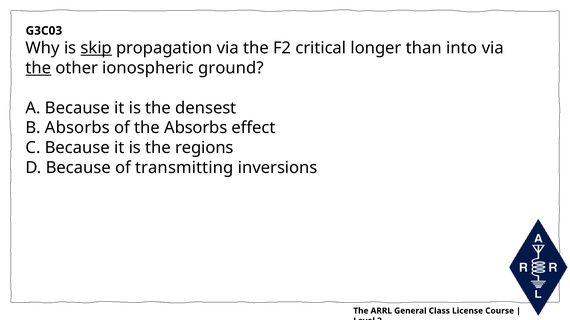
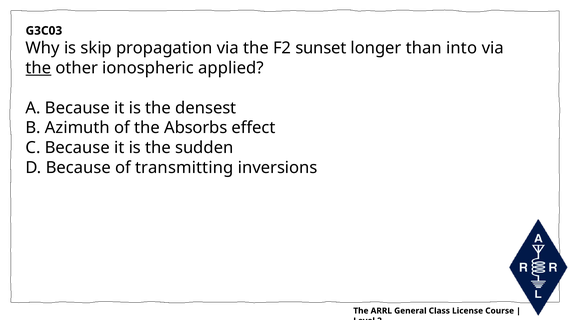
skip underline: present -> none
critical: critical -> sunset
ground: ground -> applied
B Absorbs: Absorbs -> Azimuth
regions: regions -> sudden
